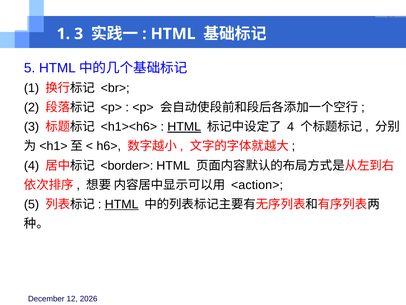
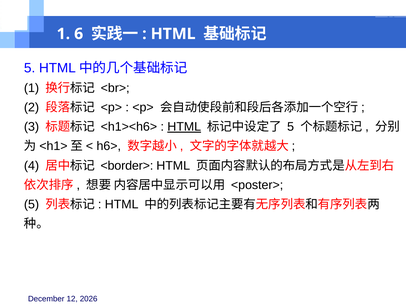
1 3: 3 -> 6
4 at (291, 127): 4 -> 5
<action>: <action> -> <poster>
HTML at (122, 204) underline: present -> none
